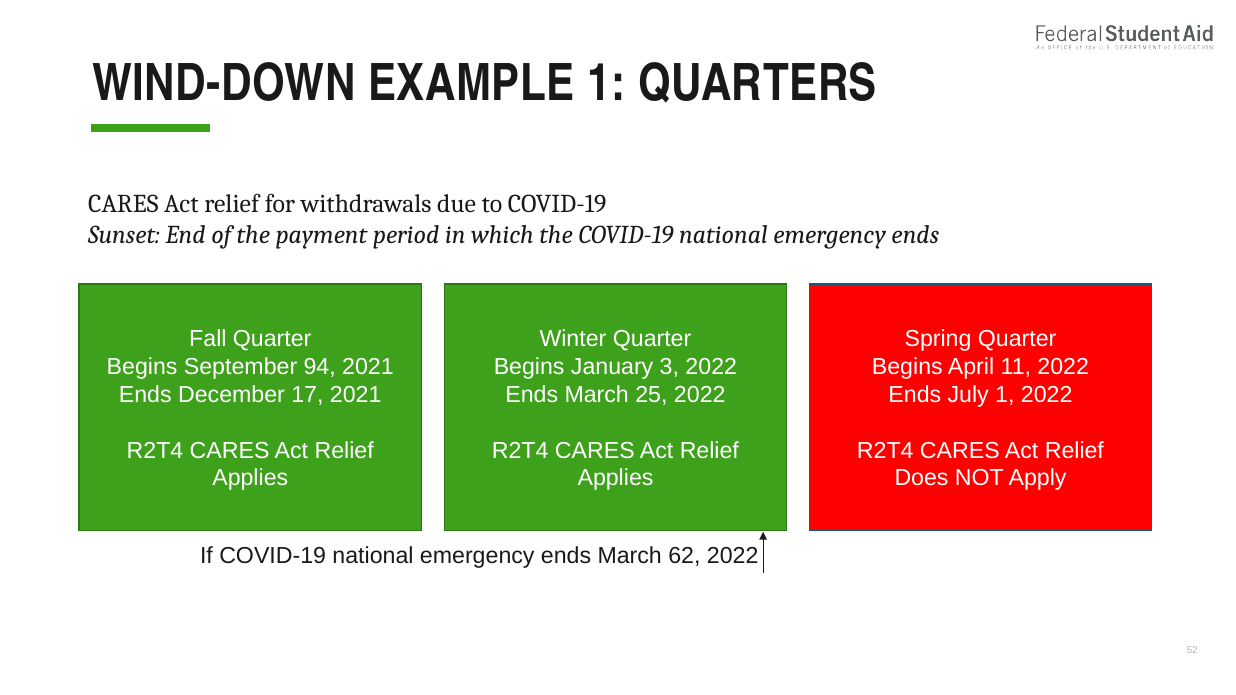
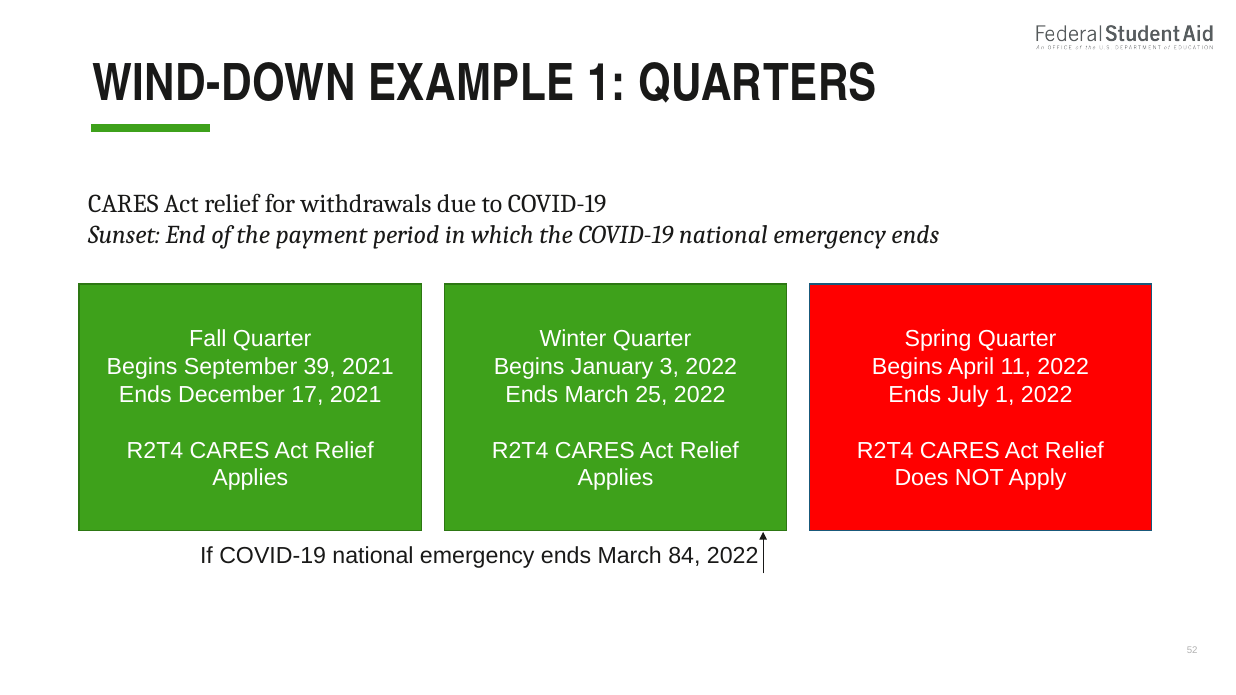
94: 94 -> 39
62: 62 -> 84
